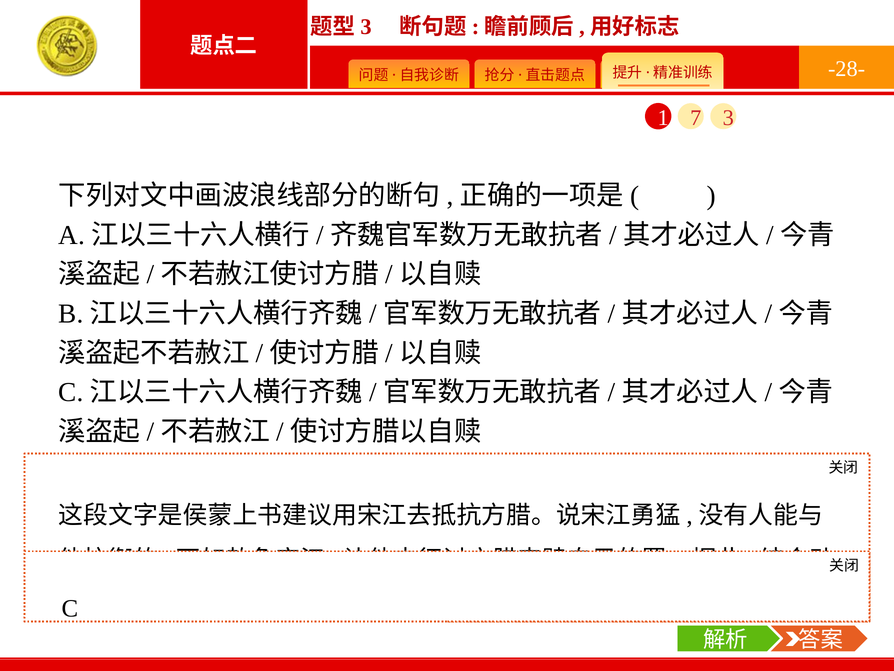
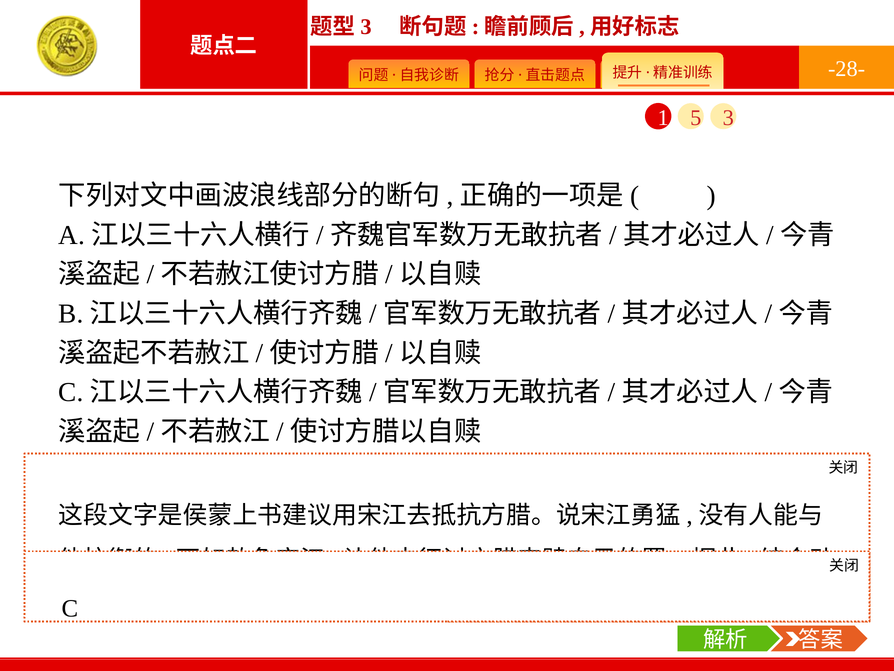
7: 7 -> 5
